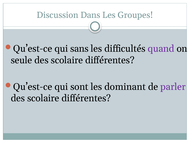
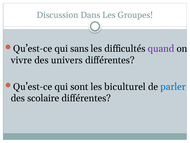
seule: seule -> vivre
scolaire at (67, 60): scolaire -> univers
dominant: dominant -> biculturel
parler colour: purple -> blue
